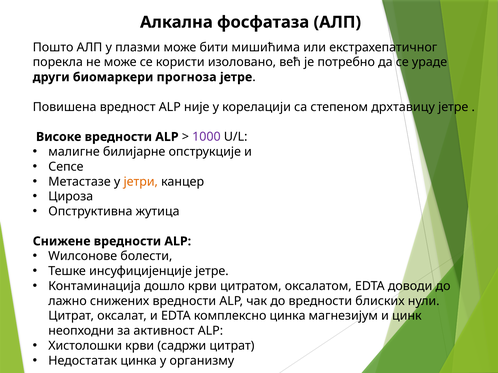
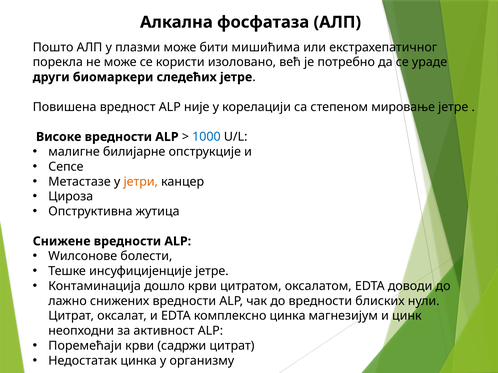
прогноза: прогноза -> следећих
дрхтавицу: дрхтавицу -> мировање
1000 colour: purple -> blue
Хистолошки: Хистолошки -> Поремећаји
